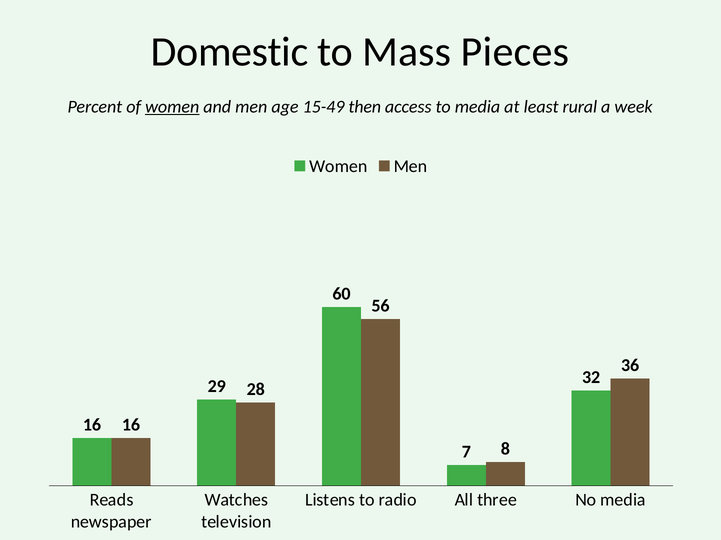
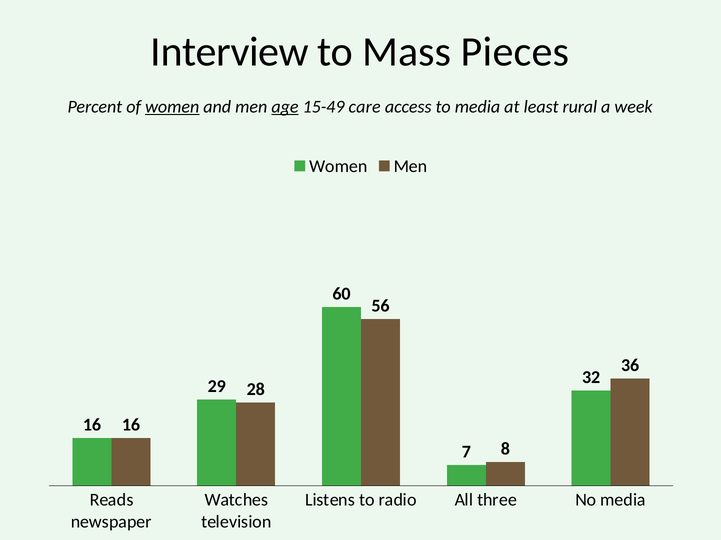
Domestic: Domestic -> Interview
age underline: none -> present
then: then -> care
